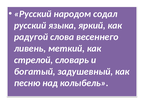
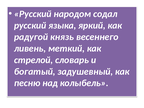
слова: слова -> князь
